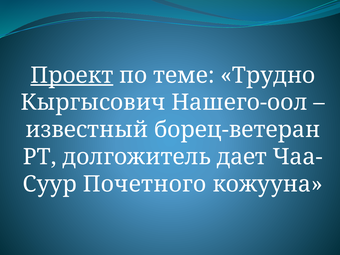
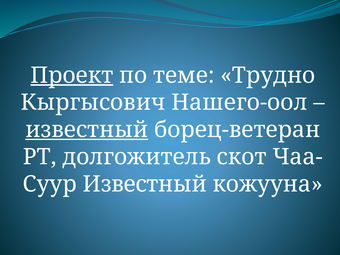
известный at (87, 130) underline: none -> present
дает: дает -> скот
Почетного at (145, 184): Почетного -> Известный
